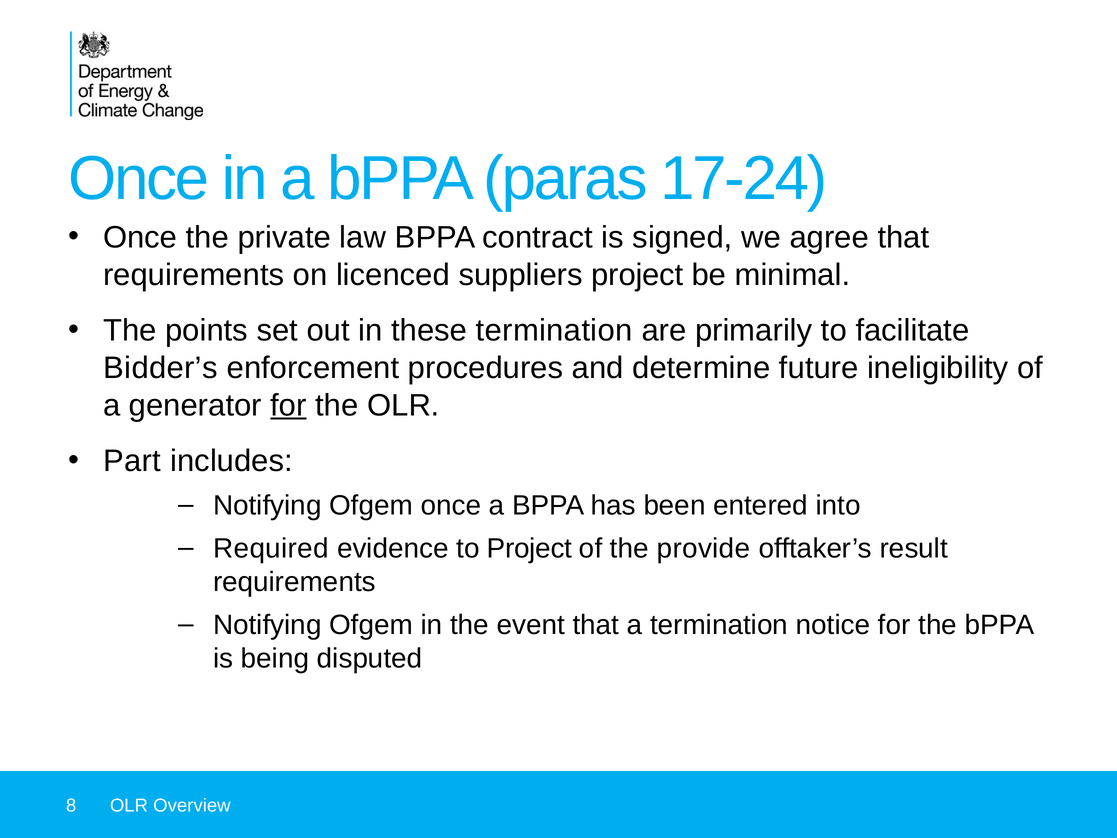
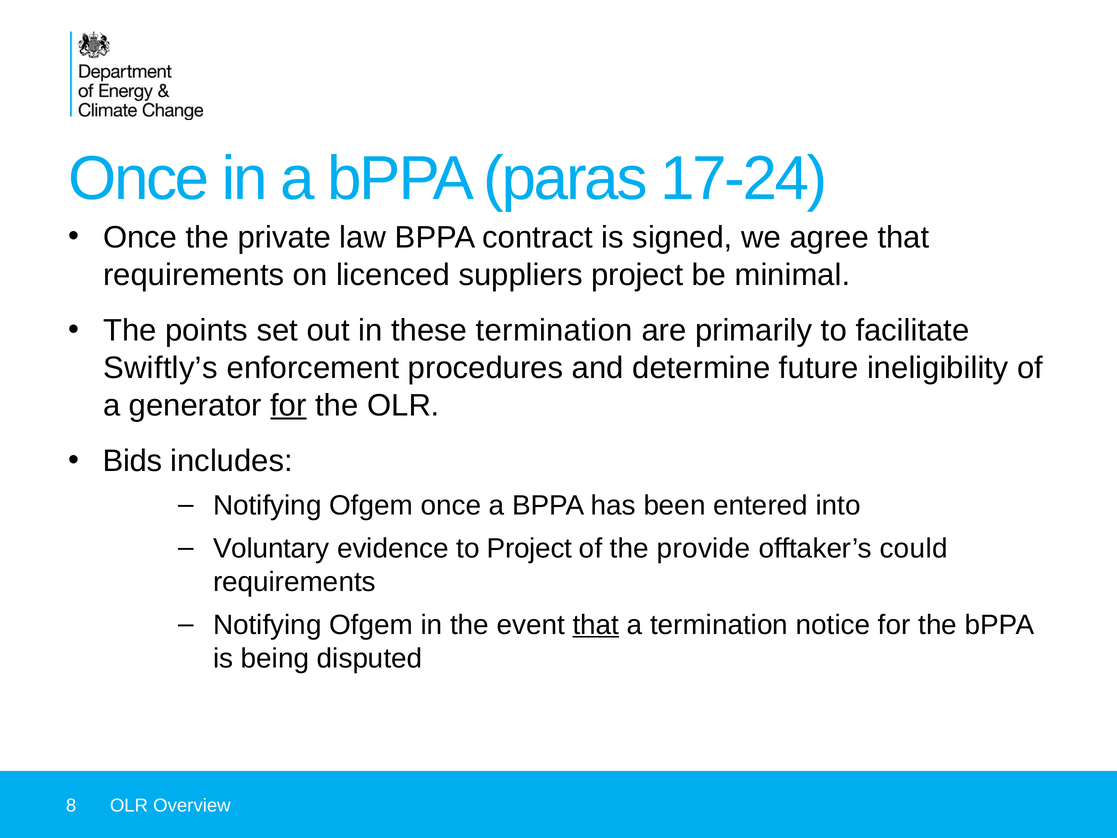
Bidder’s: Bidder’s -> Swiftly’s
Part: Part -> Bids
Required: Required -> Voluntary
result: result -> could
that at (596, 625) underline: none -> present
